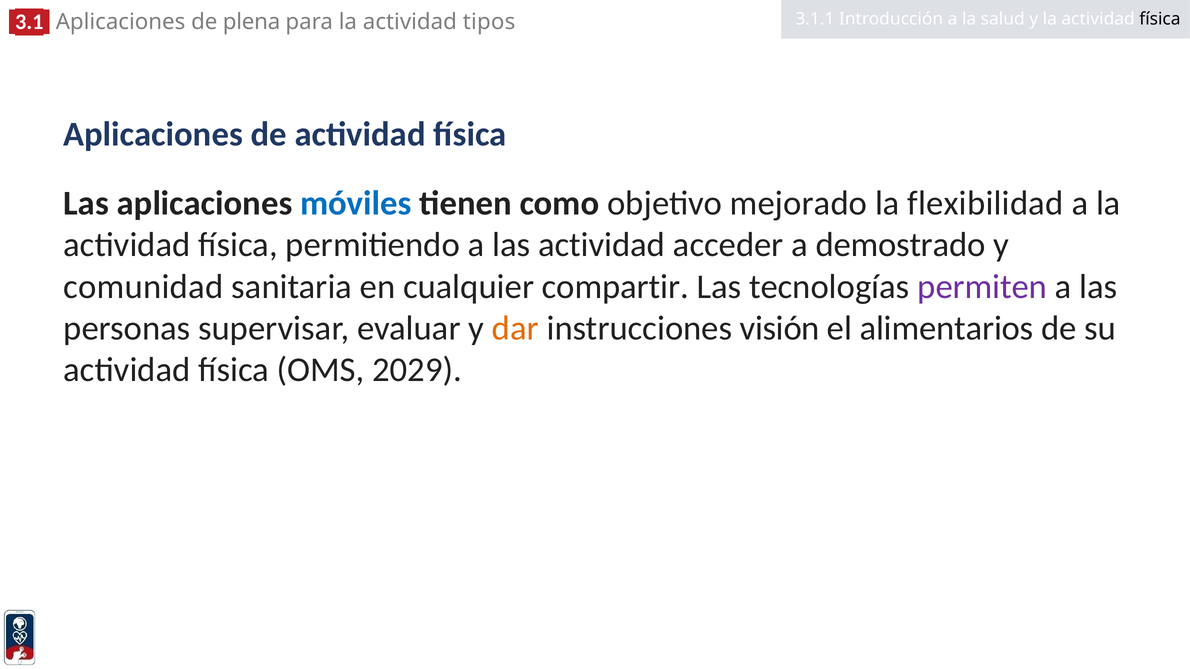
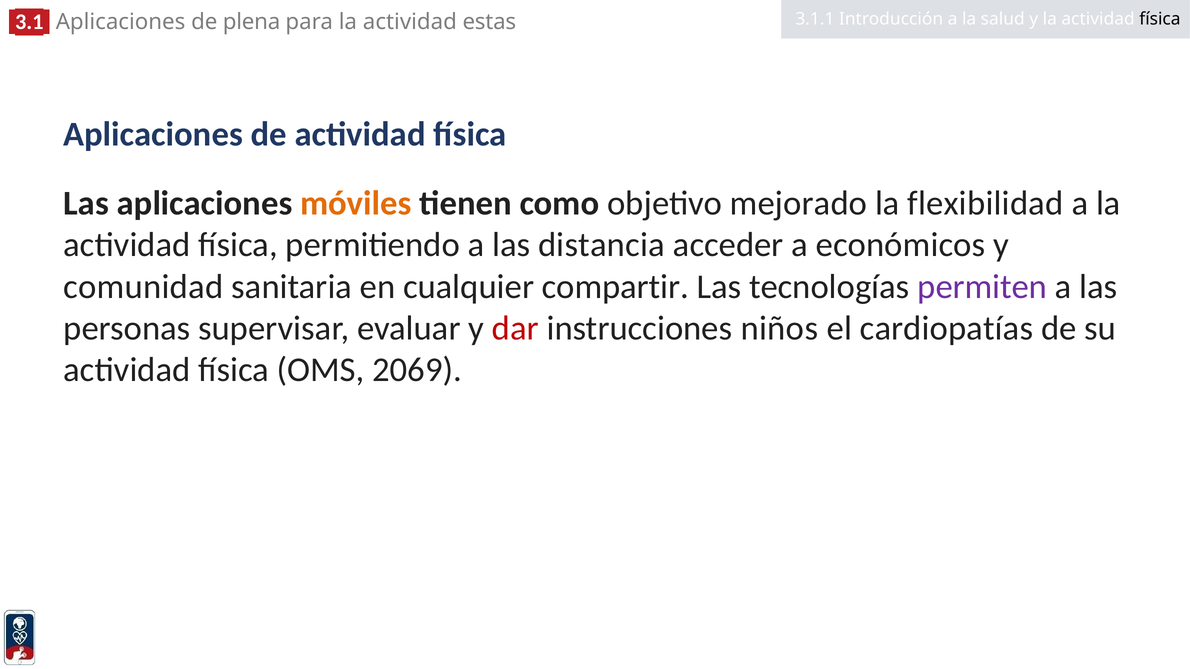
tipos: tipos -> estas
móviles colour: blue -> orange
las actividad: actividad -> distancia
demostrado: demostrado -> económicos
dar colour: orange -> red
visión: visión -> niños
alimentarios: alimentarios -> cardiopatías
2029: 2029 -> 2069
